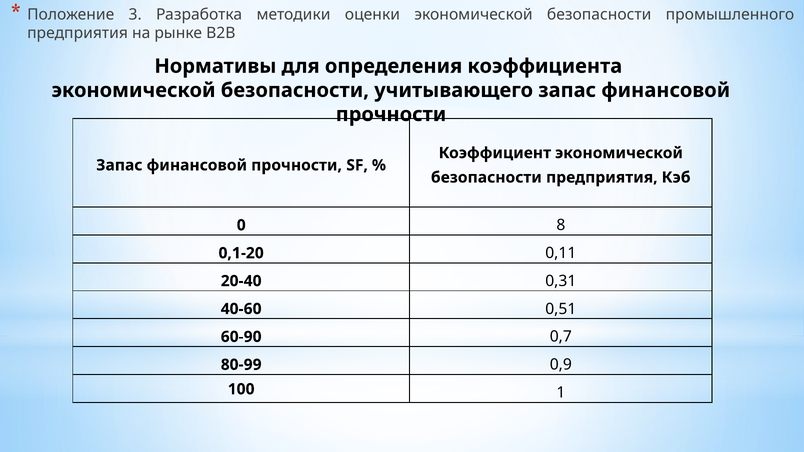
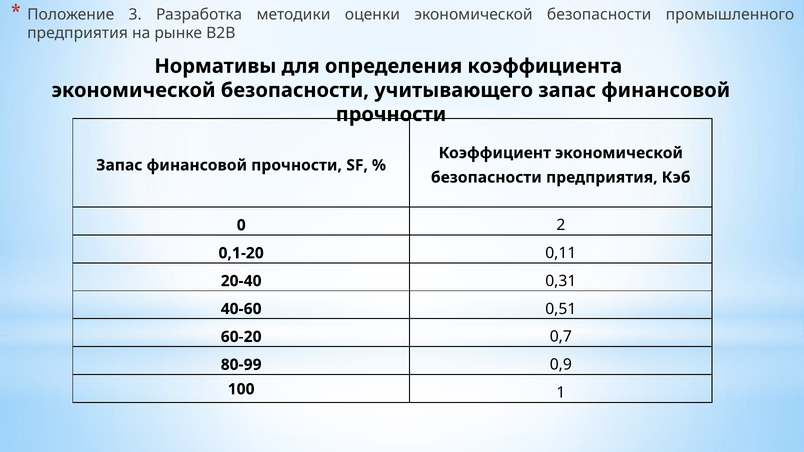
8: 8 -> 2
60-90: 60-90 -> 60-20
